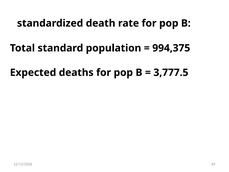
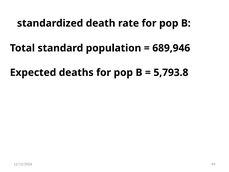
994,375: 994,375 -> 689,946
3,777.5: 3,777.5 -> 5,793.8
